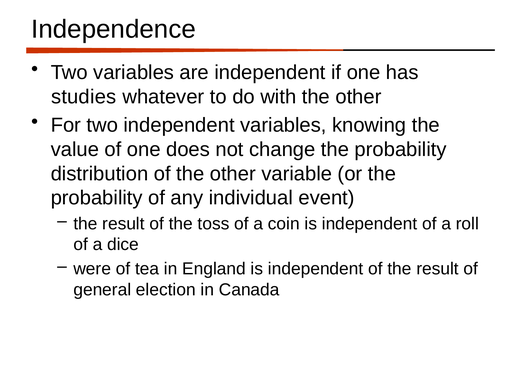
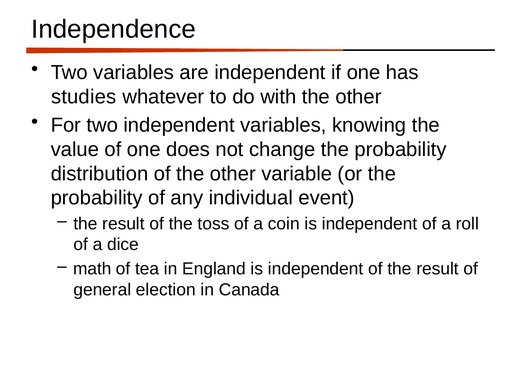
were: were -> math
